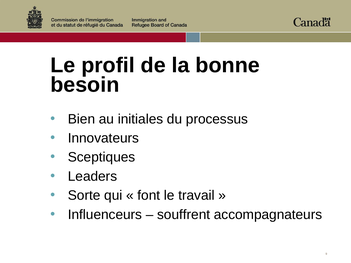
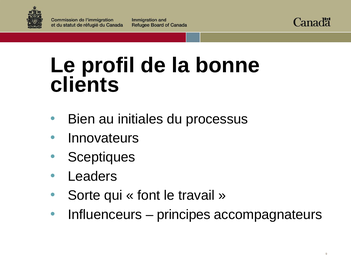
besoin: besoin -> clients
souffrent: souffrent -> principes
